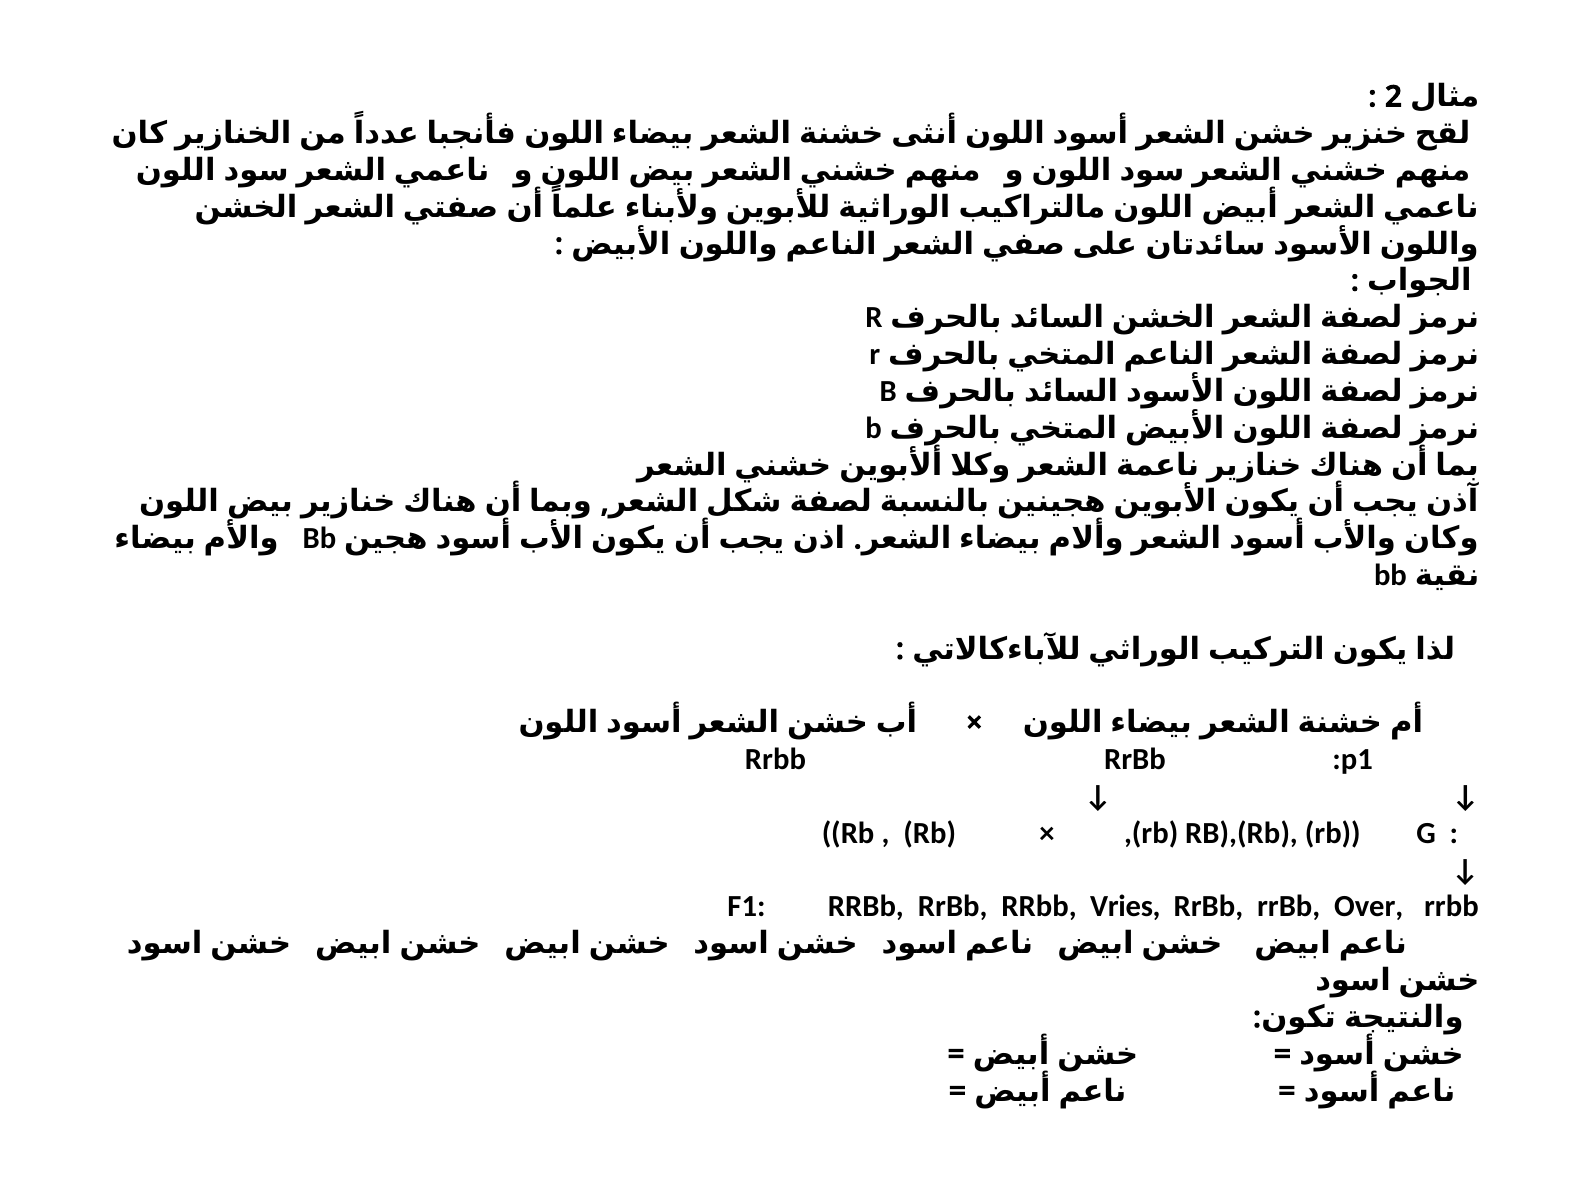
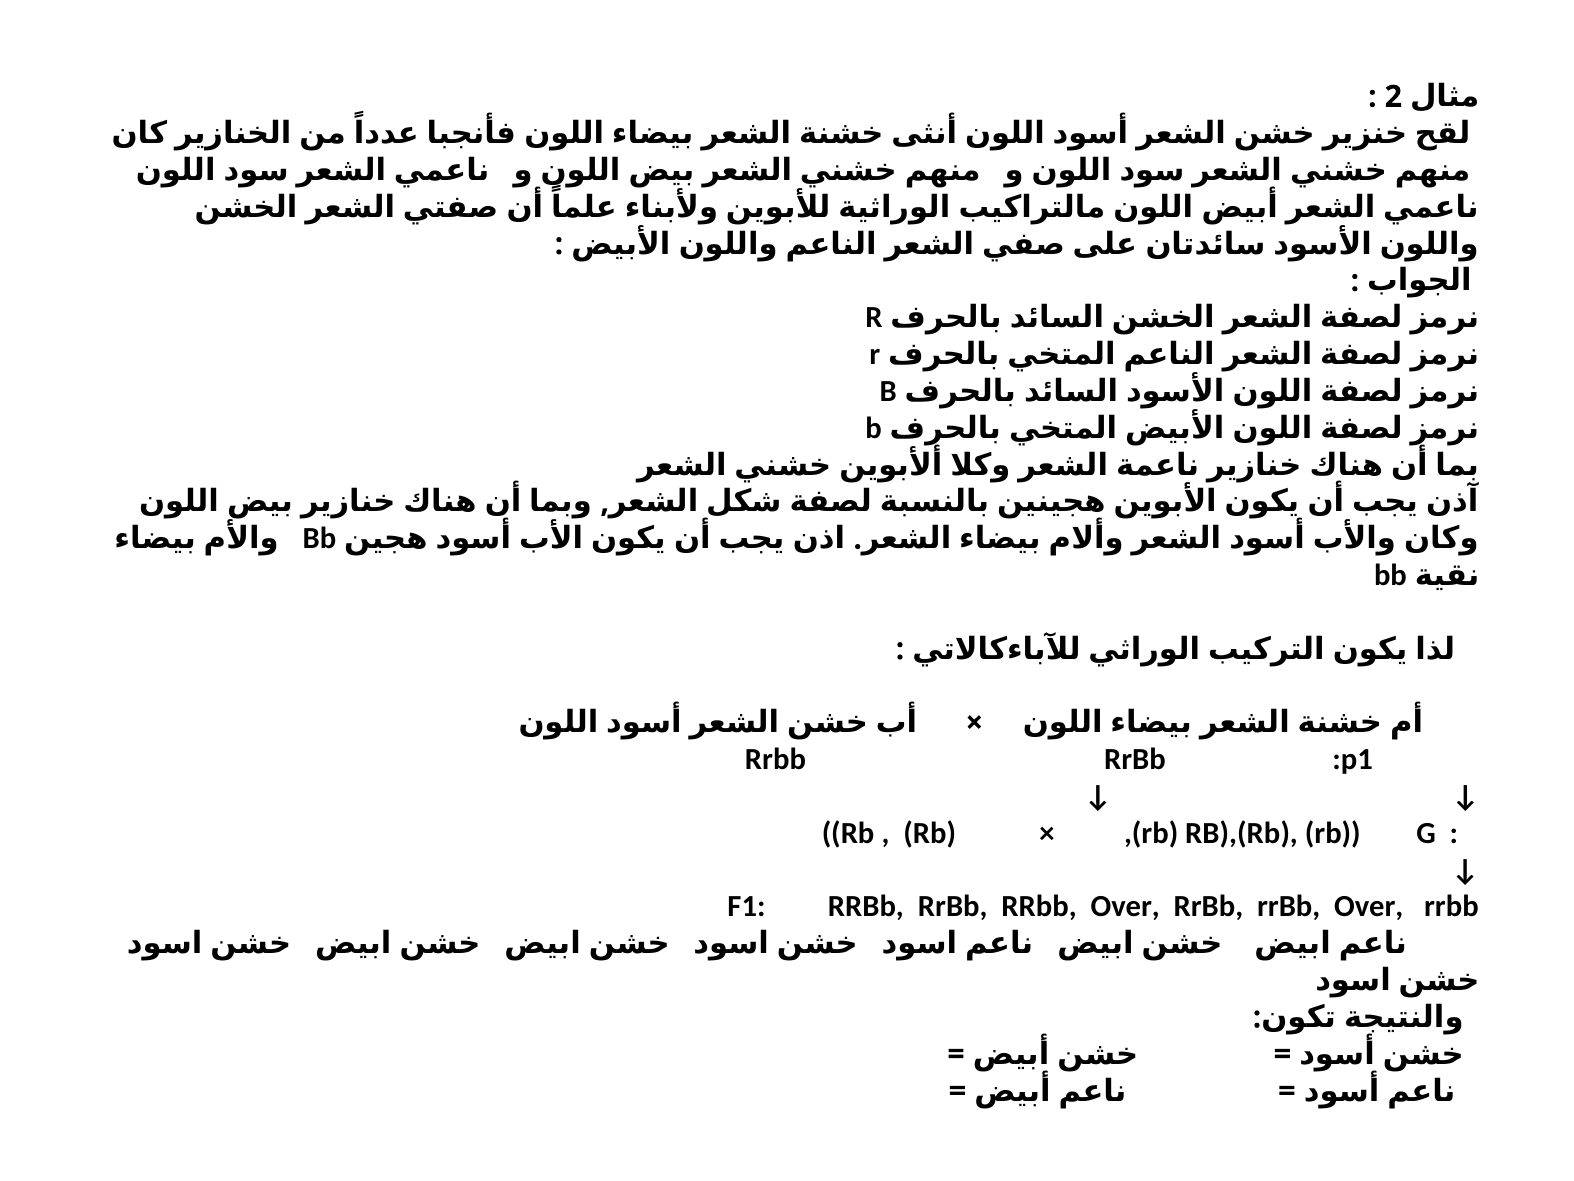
RRBb RrBb RRbb Vries: Vries -> Over
